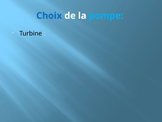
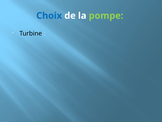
pompe colour: light blue -> light green
